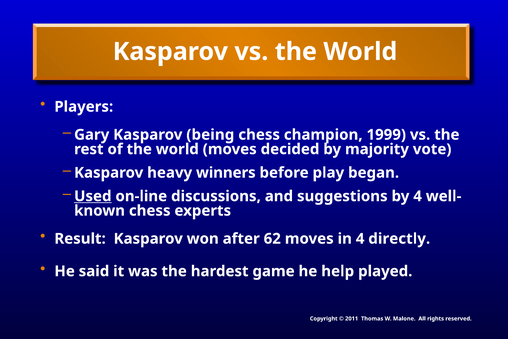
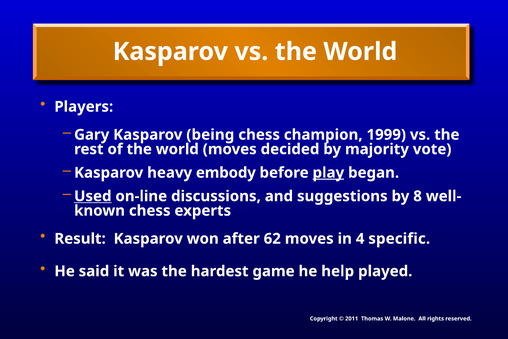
winners: winners -> embody
play underline: none -> present
by 4: 4 -> 8
directly: directly -> specific
